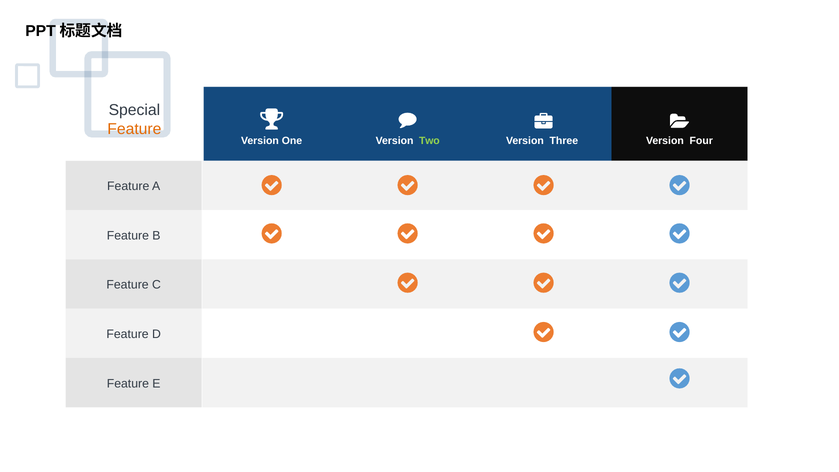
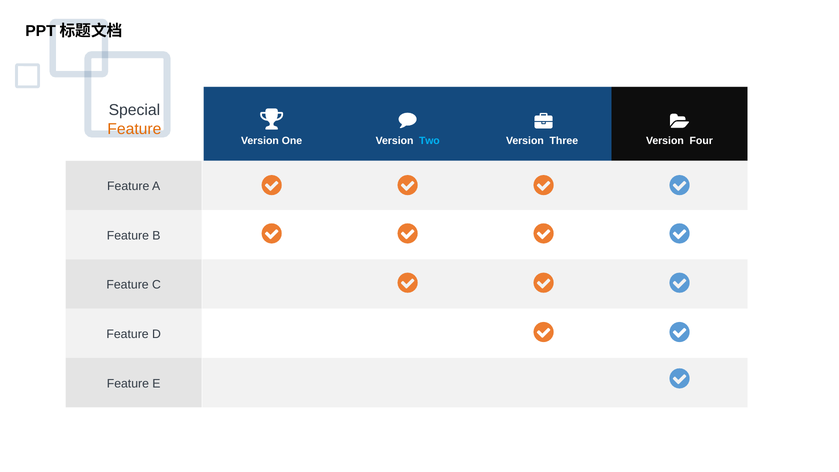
Two colour: light green -> light blue
